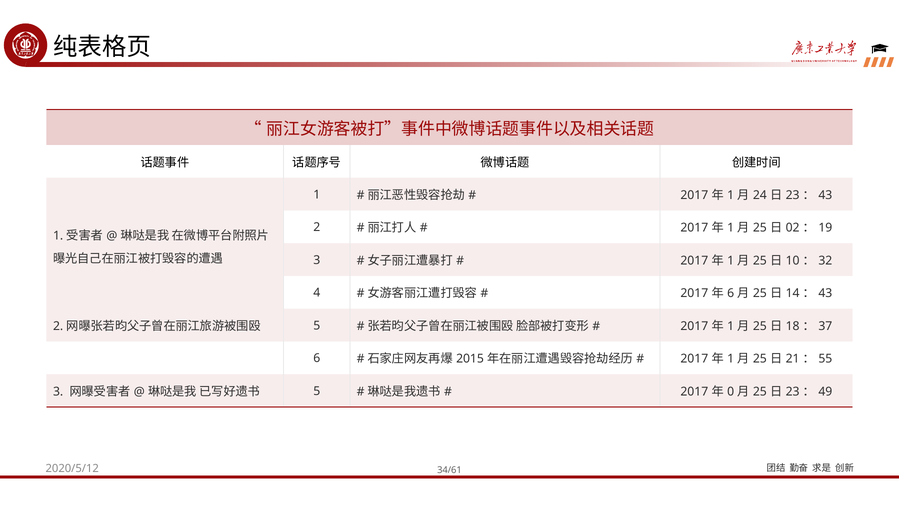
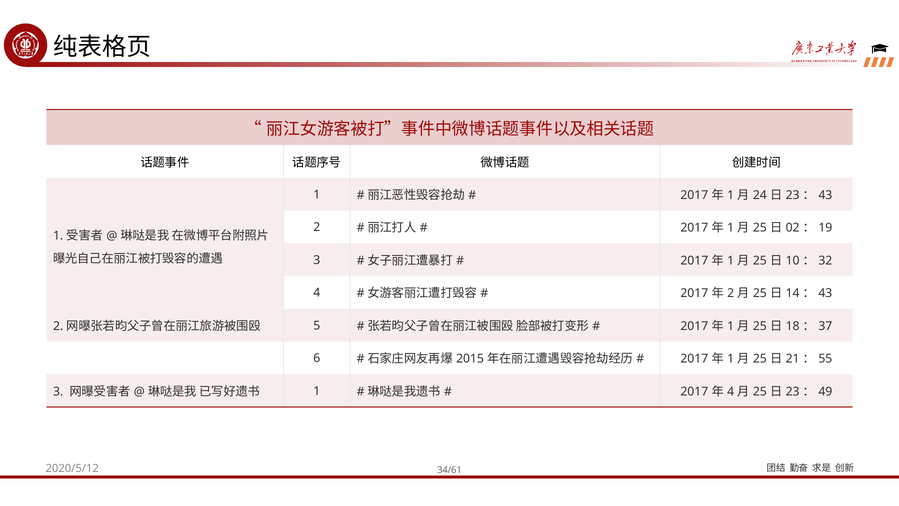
6 at (731, 293): 6 -> 2
5 at (317, 391): 5 -> 1
0 at (731, 391): 0 -> 4
